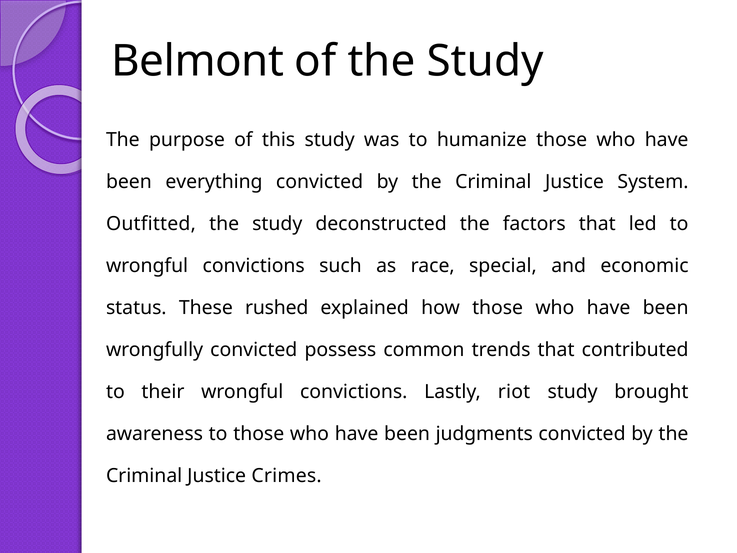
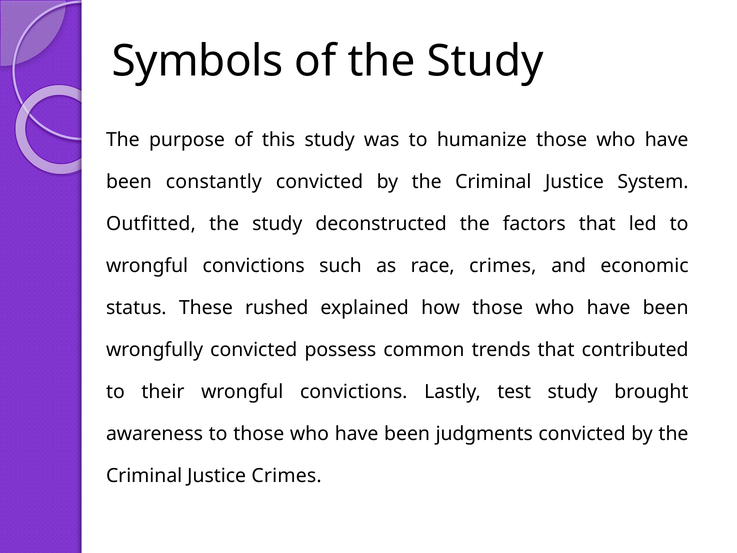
Belmont: Belmont -> Symbols
everything: everything -> constantly
race special: special -> crimes
riot: riot -> test
